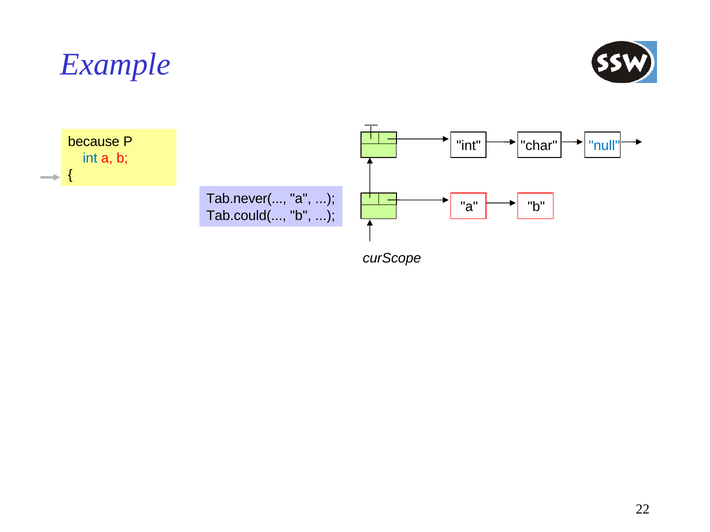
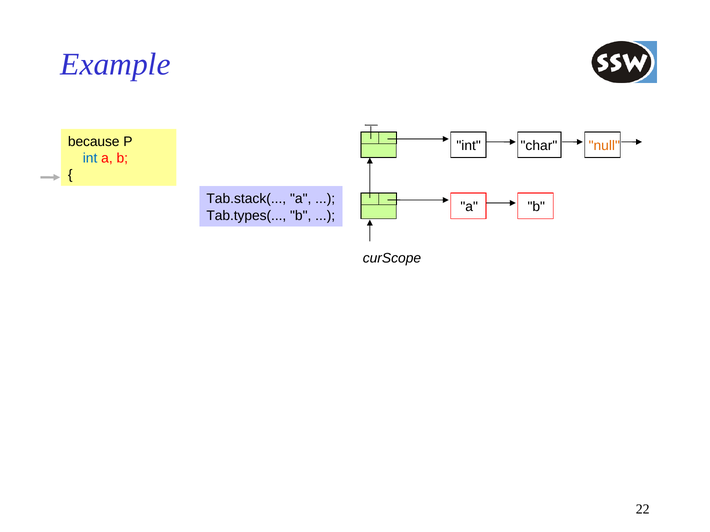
null colour: blue -> orange
Tab.never(: Tab.never( -> Tab.stack(
Tab.could(: Tab.could( -> Tab.types(
